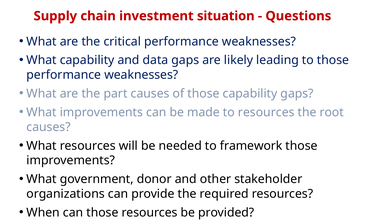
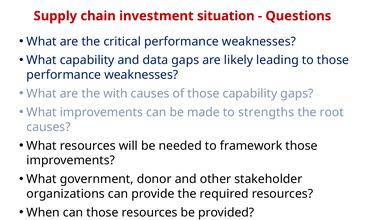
part: part -> with
to resources: resources -> strengths
